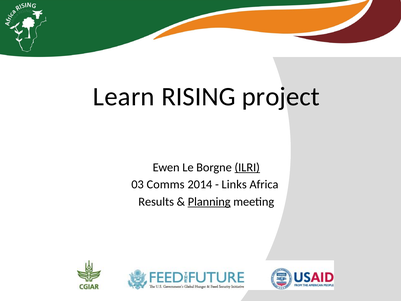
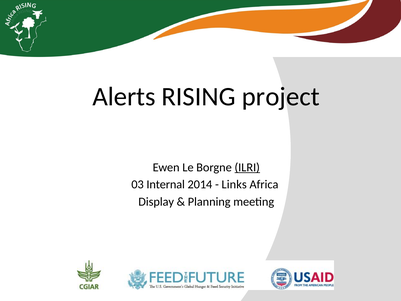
Learn: Learn -> Alerts
Comms: Comms -> Internal
Results: Results -> Display
Planning underline: present -> none
